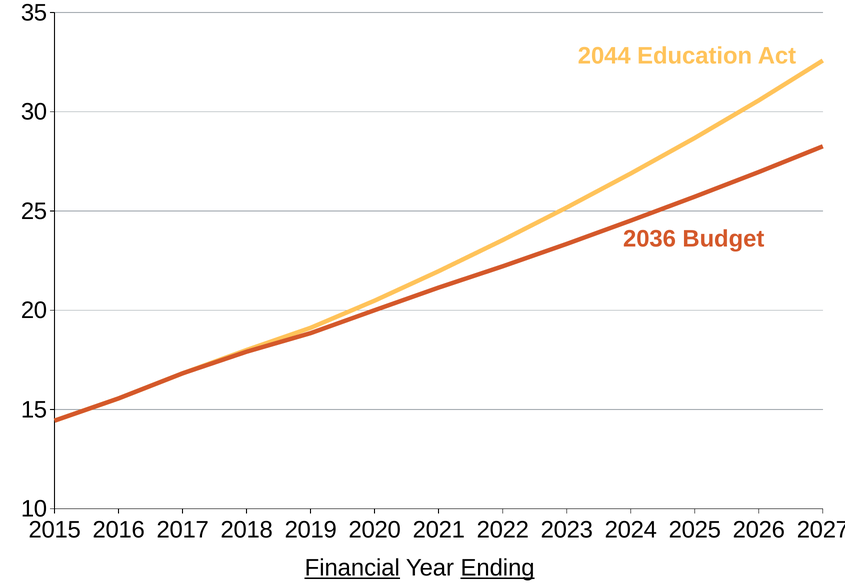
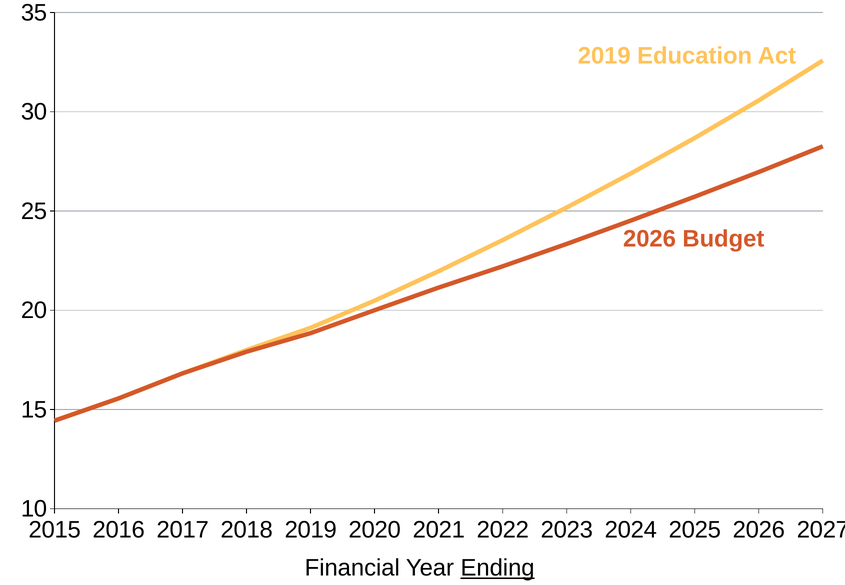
2044 at (604, 56): 2044 -> 2019
2036 at (649, 239): 2036 -> 2026
Financial underline: present -> none
